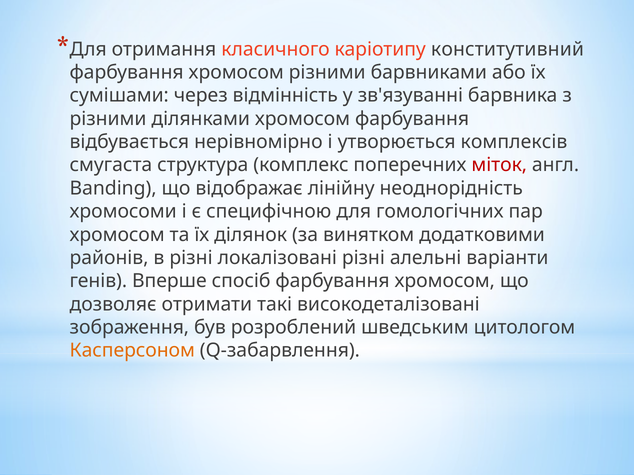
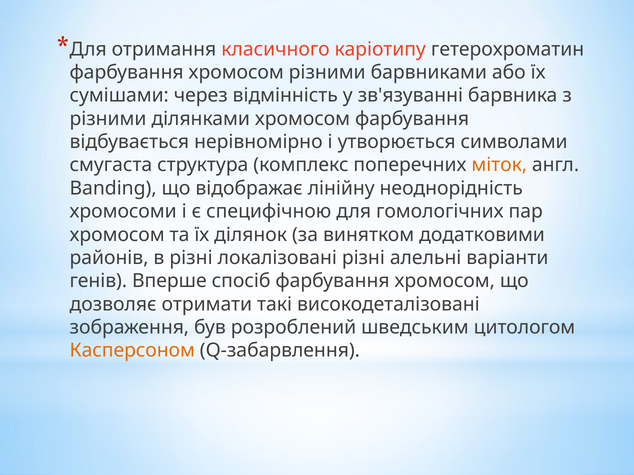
конститутивний: конститутивний -> гетерохроматин
комплексів: комплексів -> символами
міток colour: red -> orange
